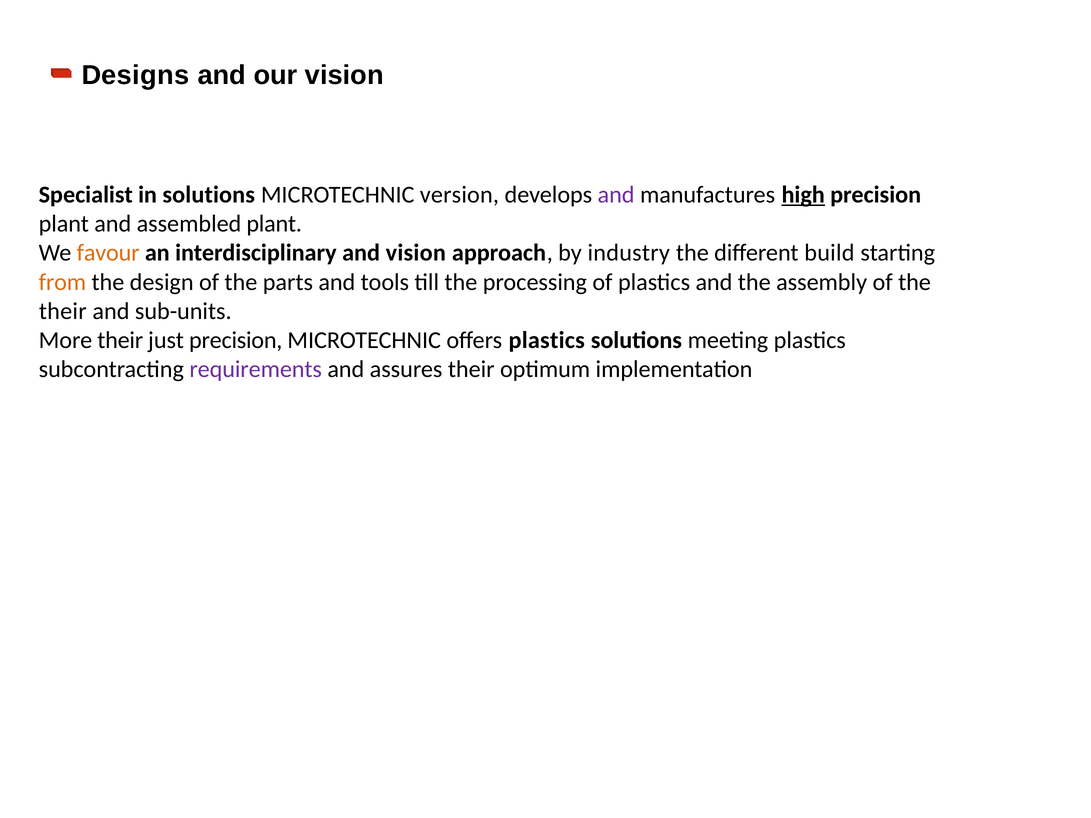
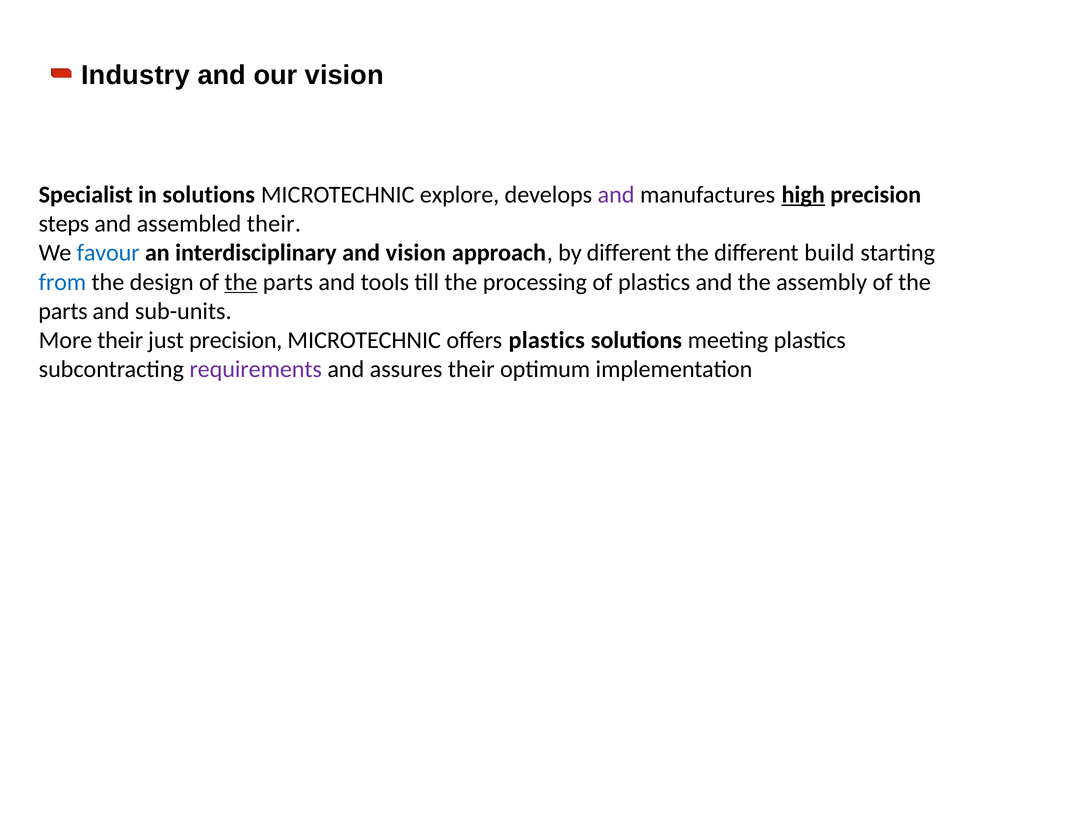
Designs: Designs -> Industry
version: version -> explore
plant at (64, 224): plant -> steps
assembled plant: plant -> their
favour colour: orange -> blue
by industry: industry -> different
from colour: orange -> blue
the at (241, 282) underline: none -> present
their at (63, 311): their -> parts
